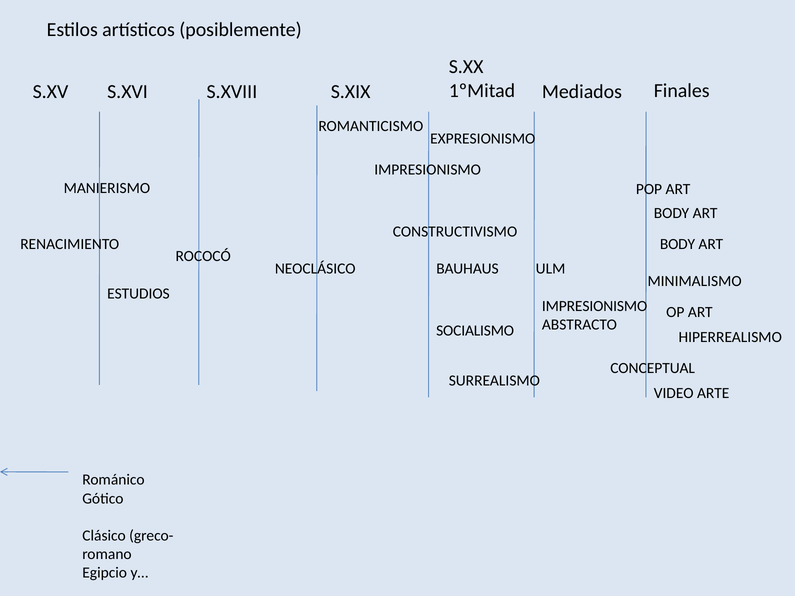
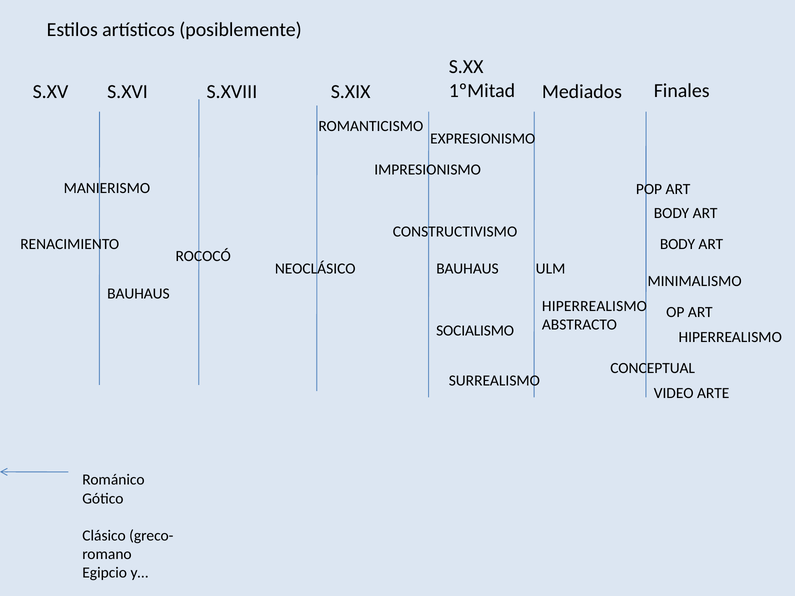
ESTUDIOS at (138, 294): ESTUDIOS -> BAUHAUS
IMPRESIONISMO at (595, 306): IMPRESIONISMO -> HIPERREALISMO
